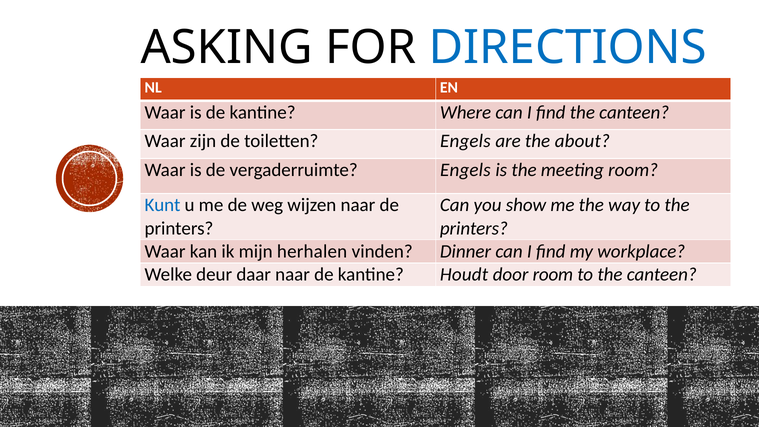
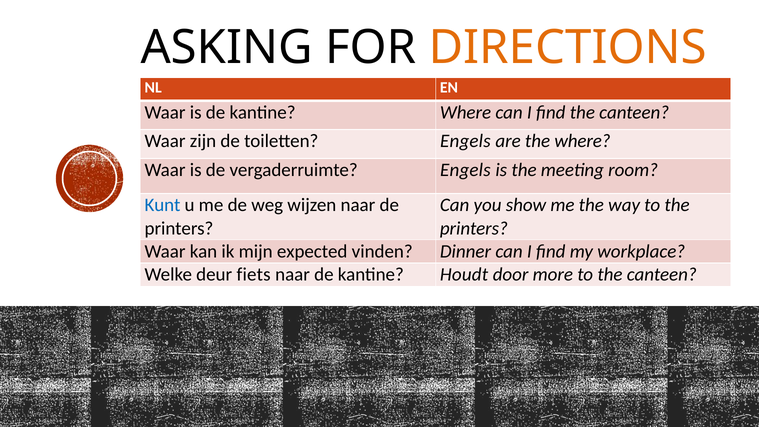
DIRECTIONS colour: blue -> orange
the about: about -> where
herhalen: herhalen -> expected
daar: daar -> fiets
door room: room -> more
